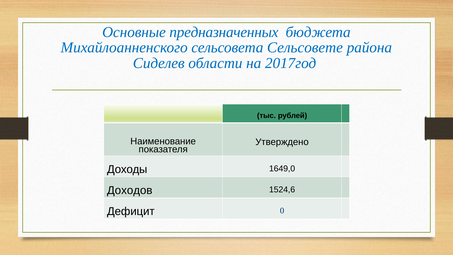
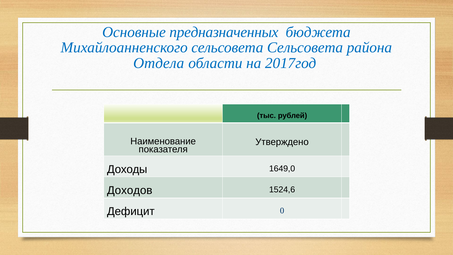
сельсовета Сельсовете: Сельсовете -> Сельсовета
Сиделев: Сиделев -> Отдела
